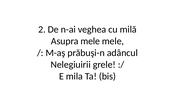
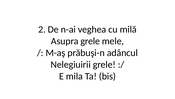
Asupra mele: mele -> grele
